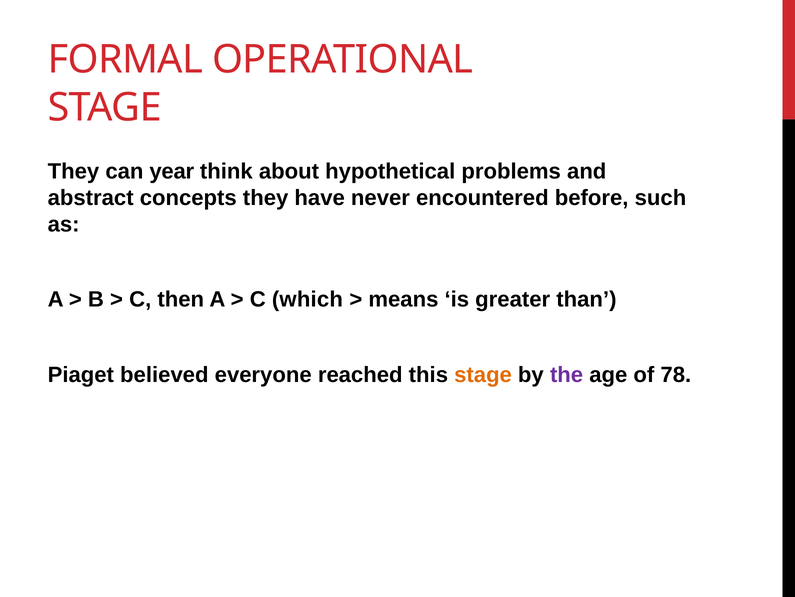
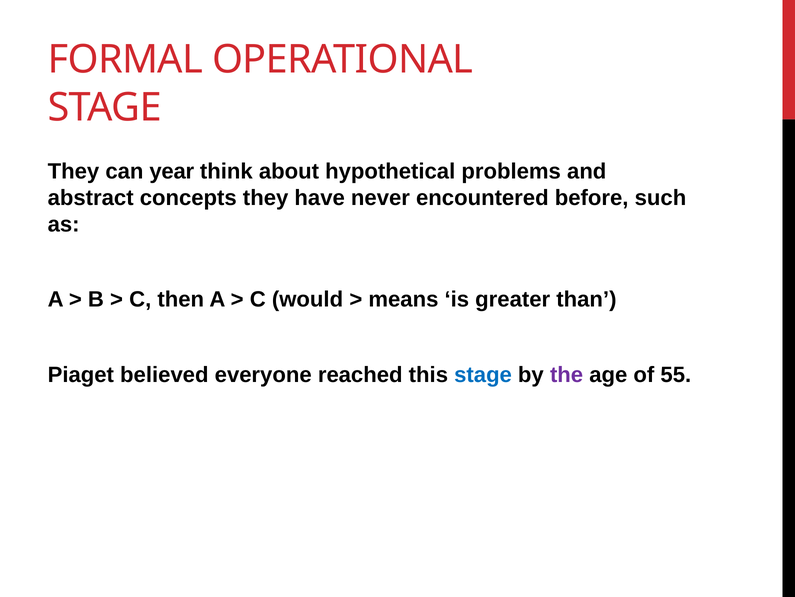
which: which -> would
stage at (483, 374) colour: orange -> blue
78: 78 -> 55
